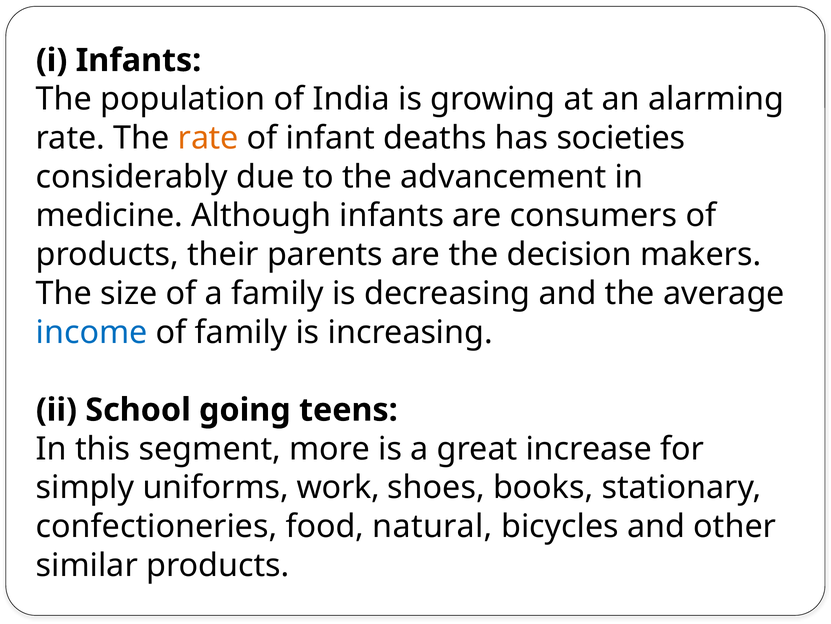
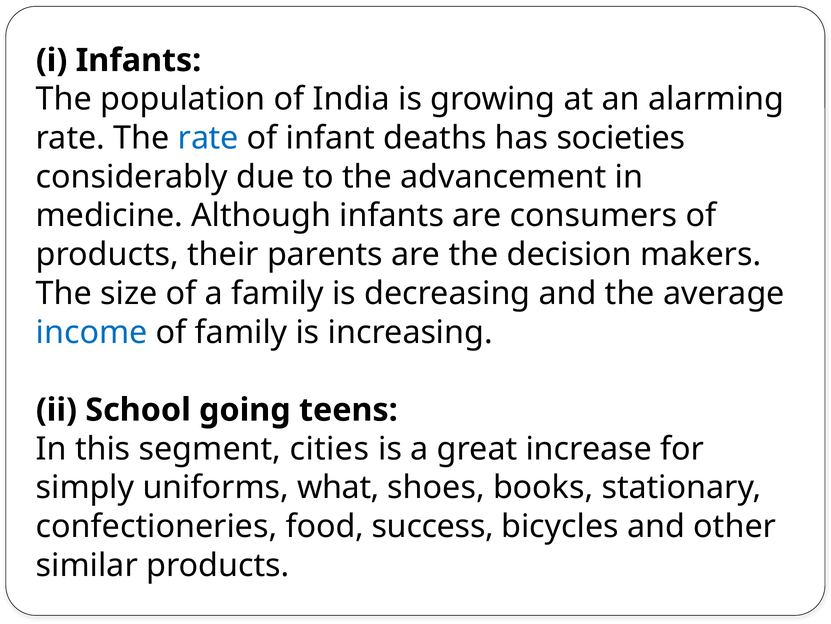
rate at (208, 138) colour: orange -> blue
more: more -> cities
work: work -> what
natural: natural -> success
